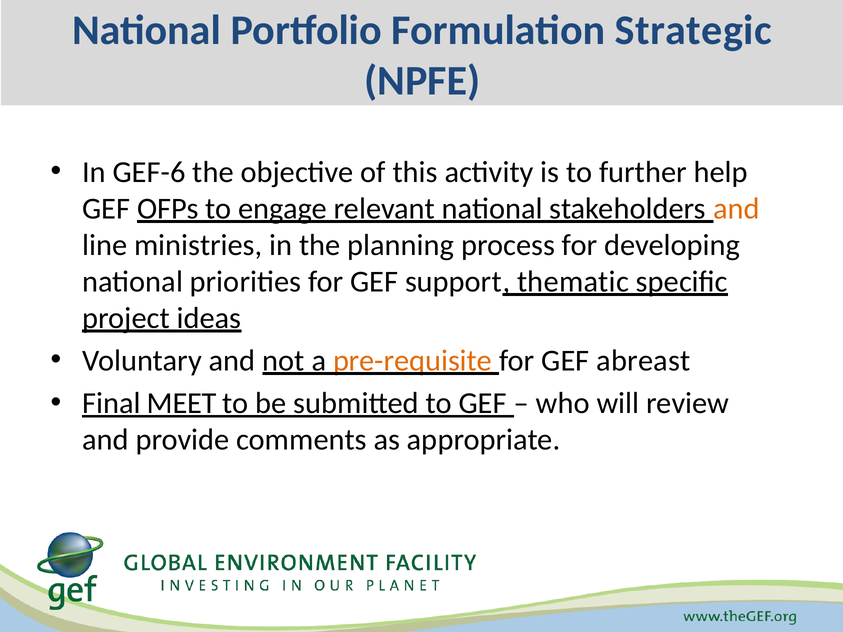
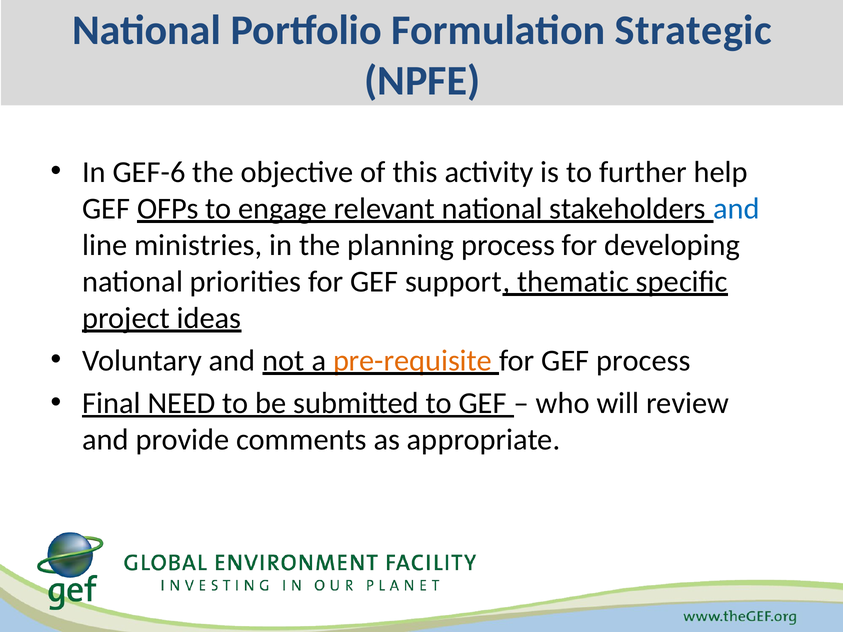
and at (737, 209) colour: orange -> blue
GEF abreast: abreast -> process
MEET: MEET -> NEED
